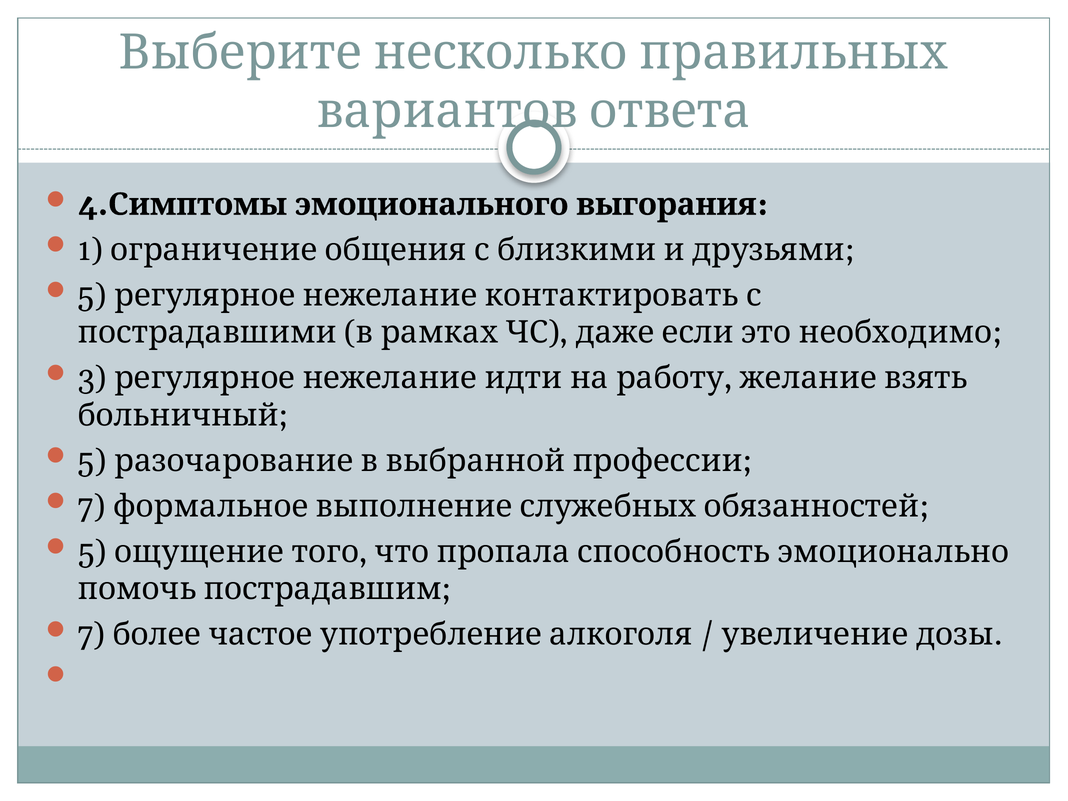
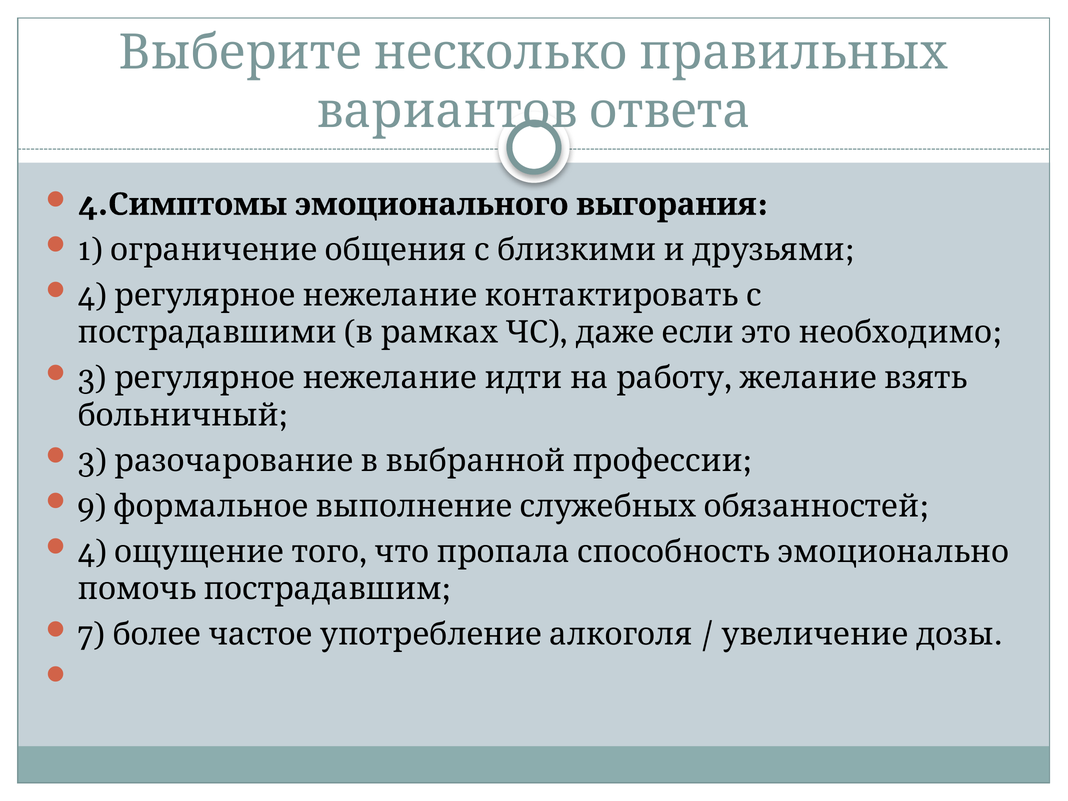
5 at (92, 295): 5 -> 4
5 at (92, 461): 5 -> 3
7 at (92, 506): 7 -> 9
5 at (92, 552): 5 -> 4
